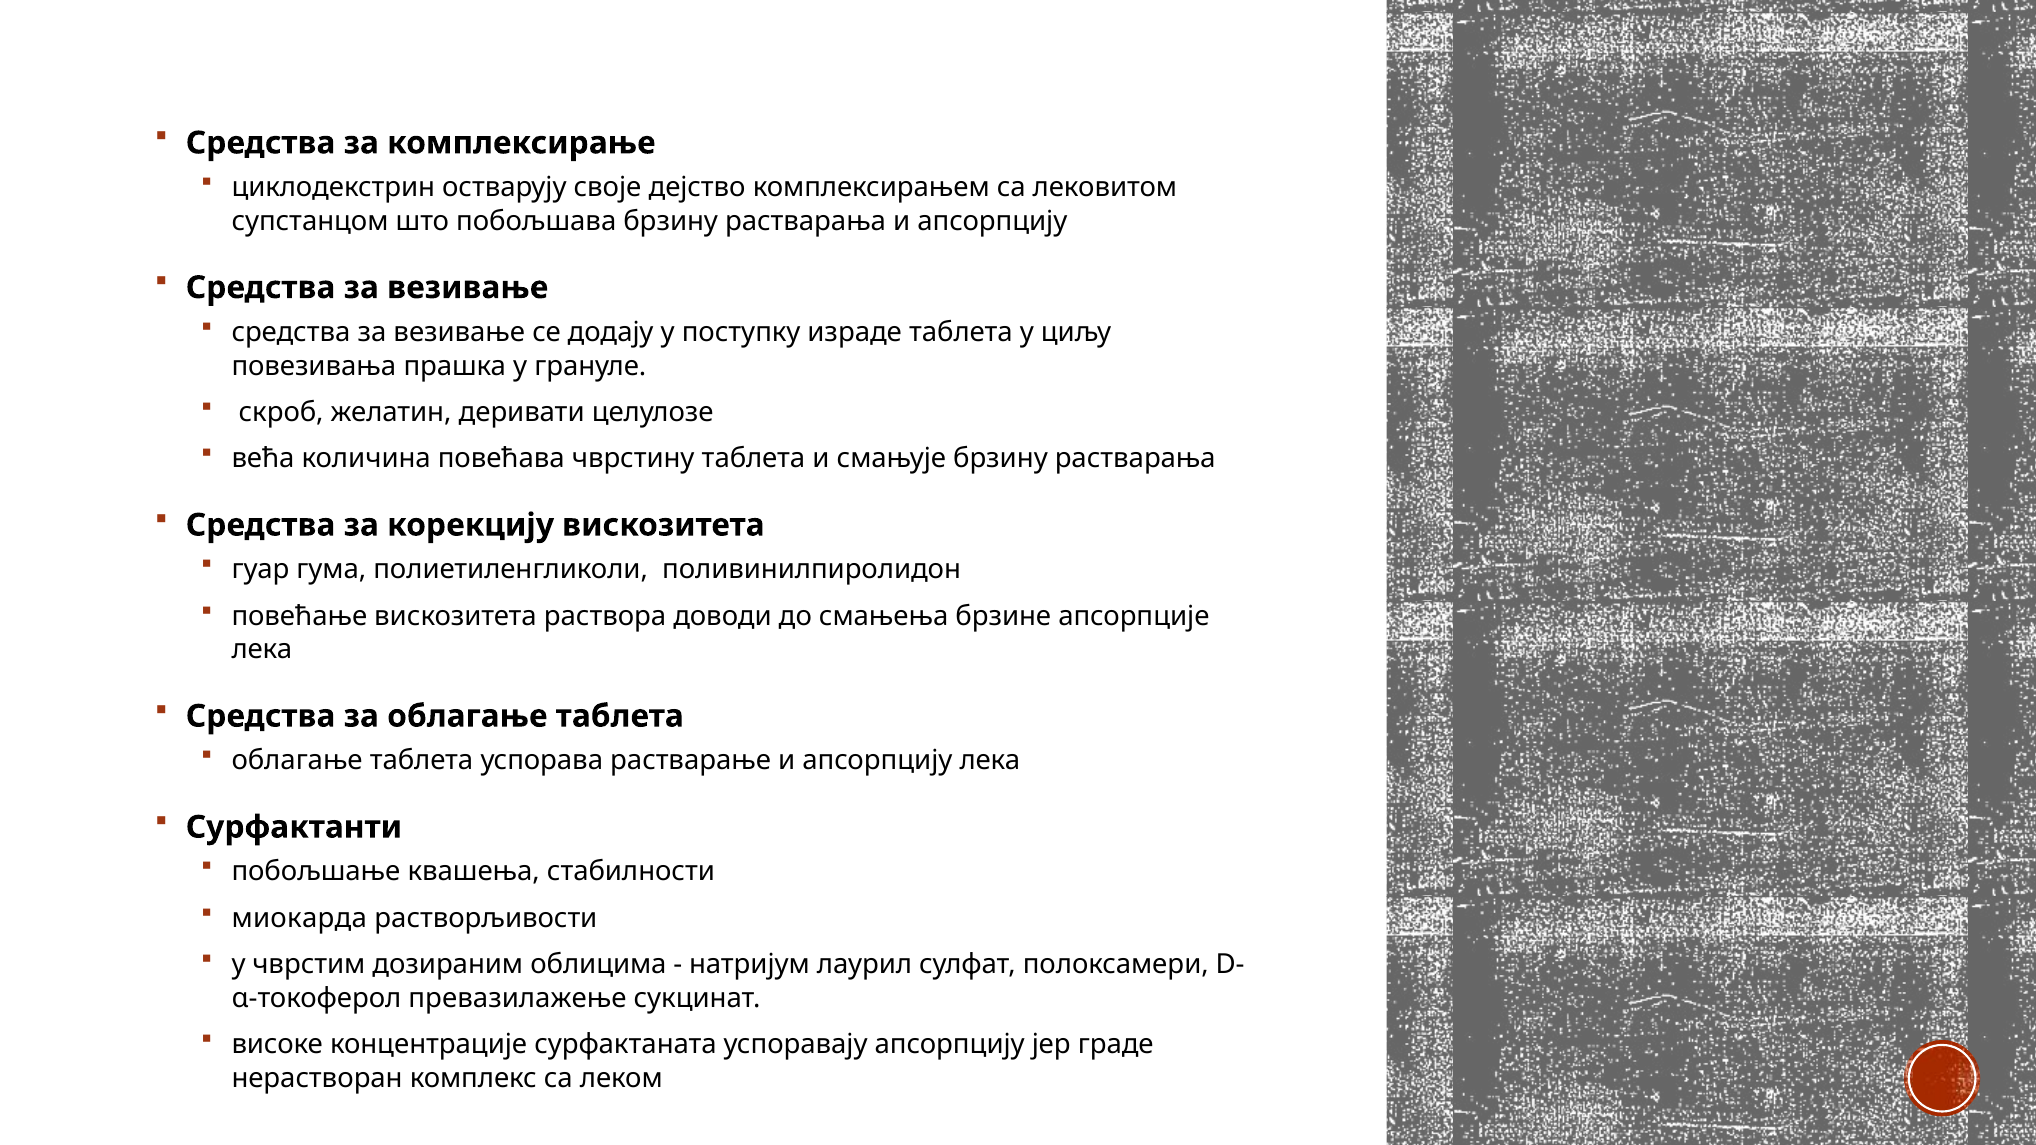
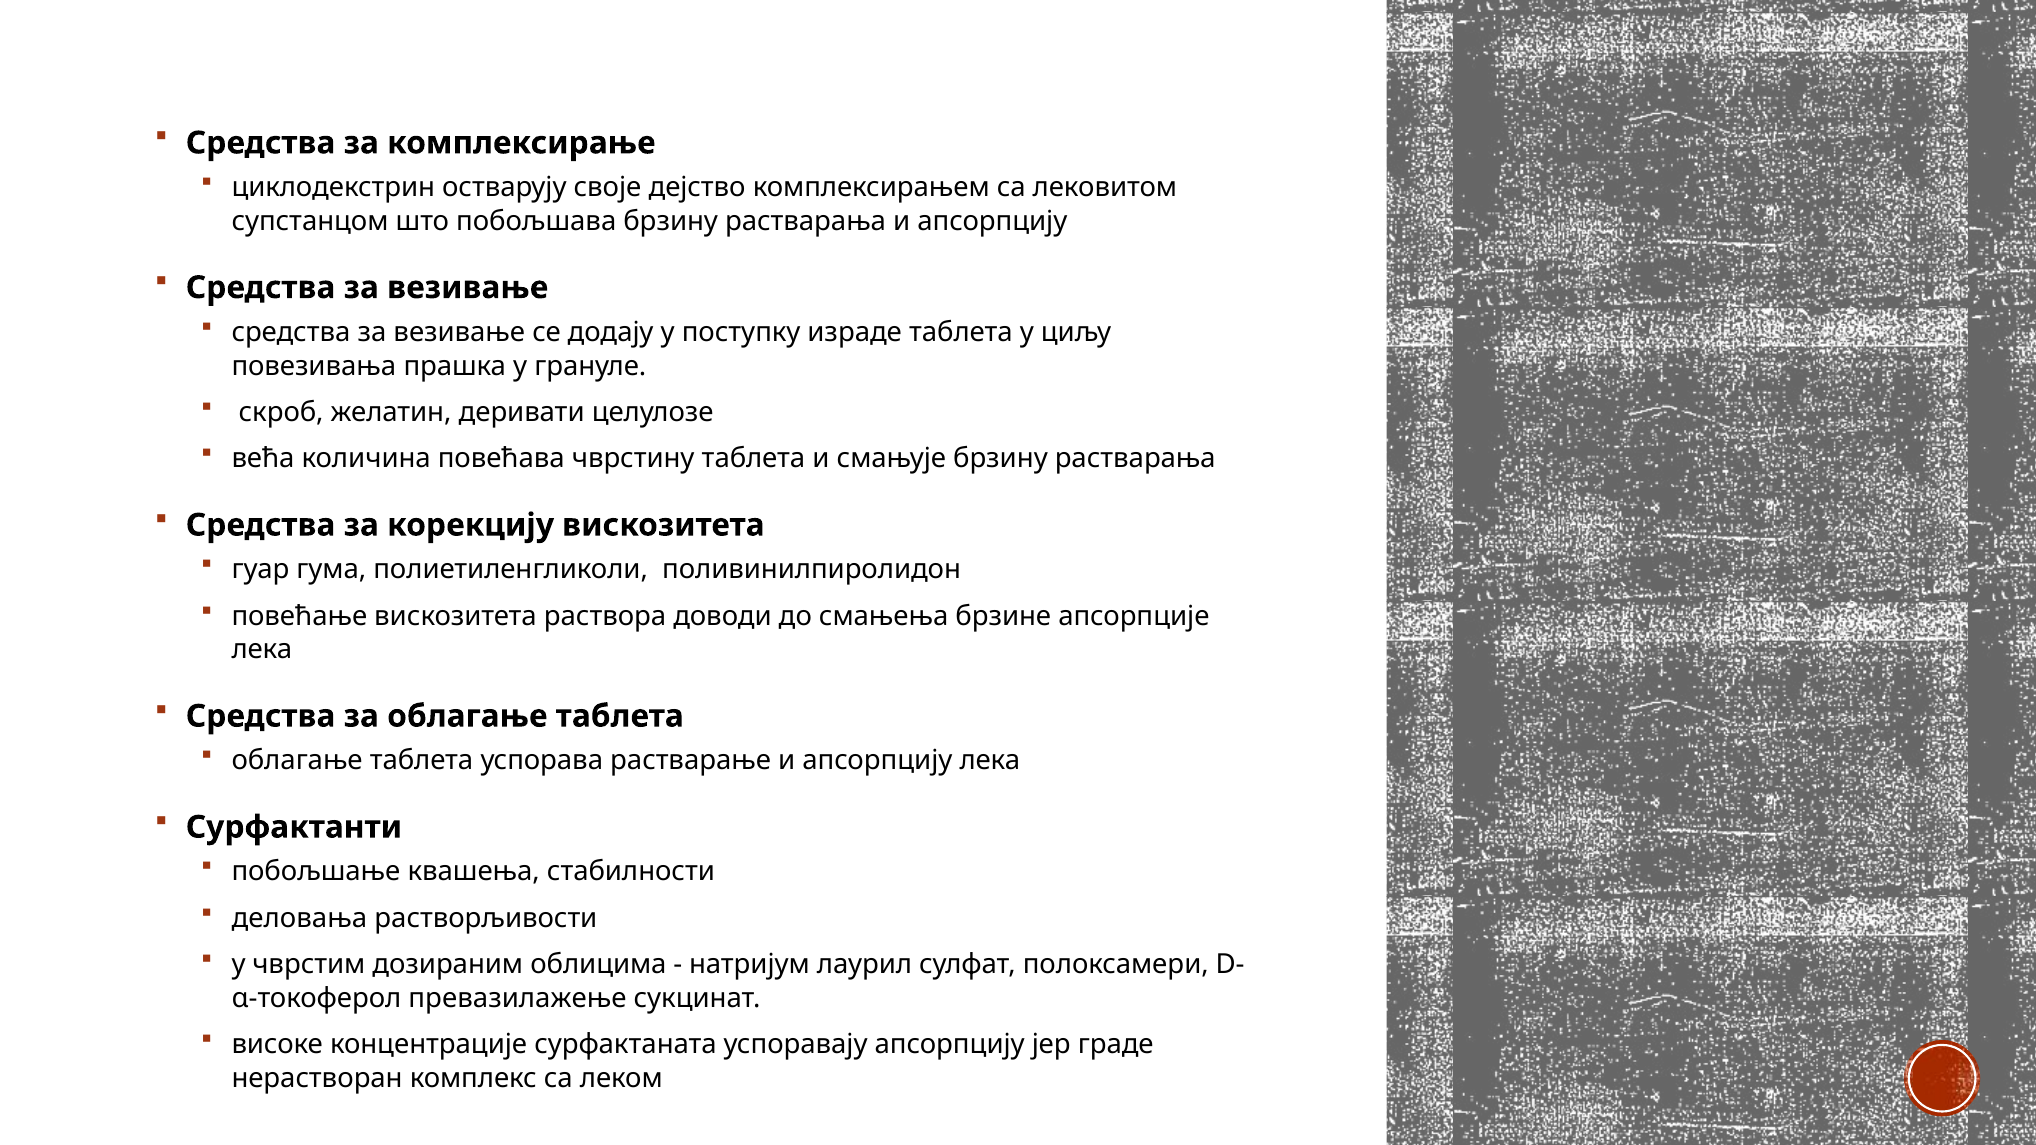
миокарда: миокарда -> деловања
